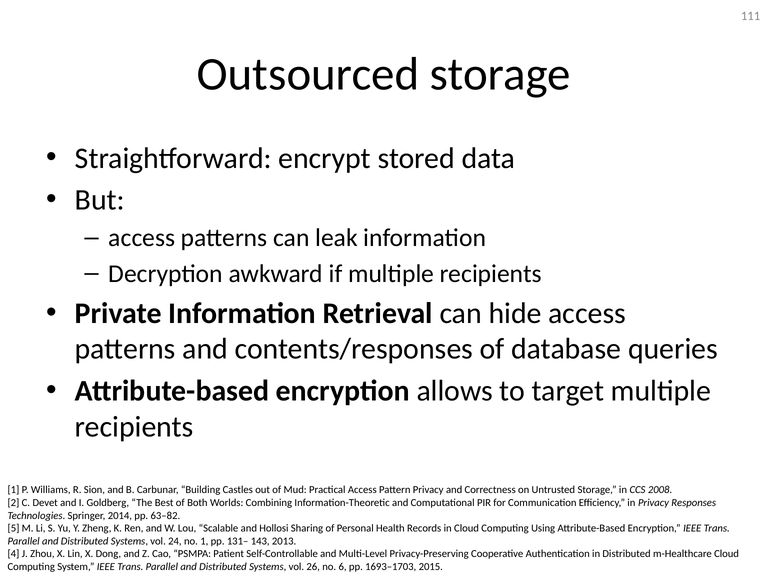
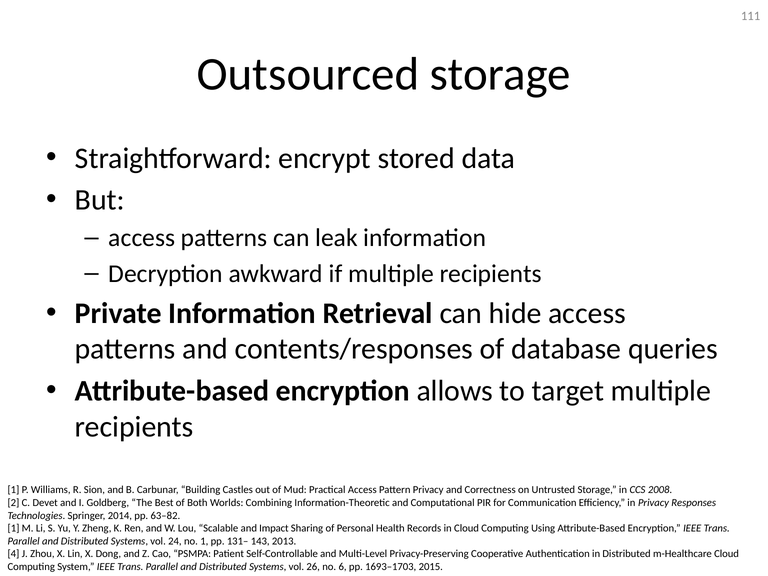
5 at (13, 528): 5 -> 1
Hollosi: Hollosi -> Impact
